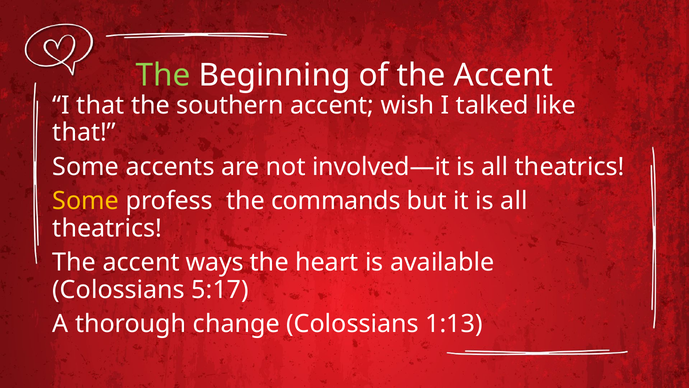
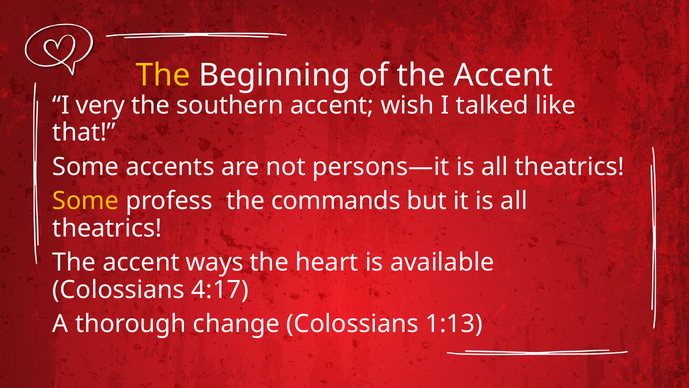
The at (163, 75) colour: light green -> yellow
I that: that -> very
involved—it: involved—it -> persons—it
5:17: 5:17 -> 4:17
